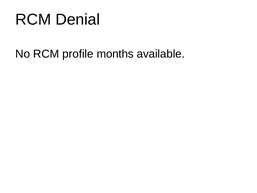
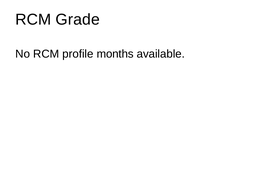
Denial: Denial -> Grade
